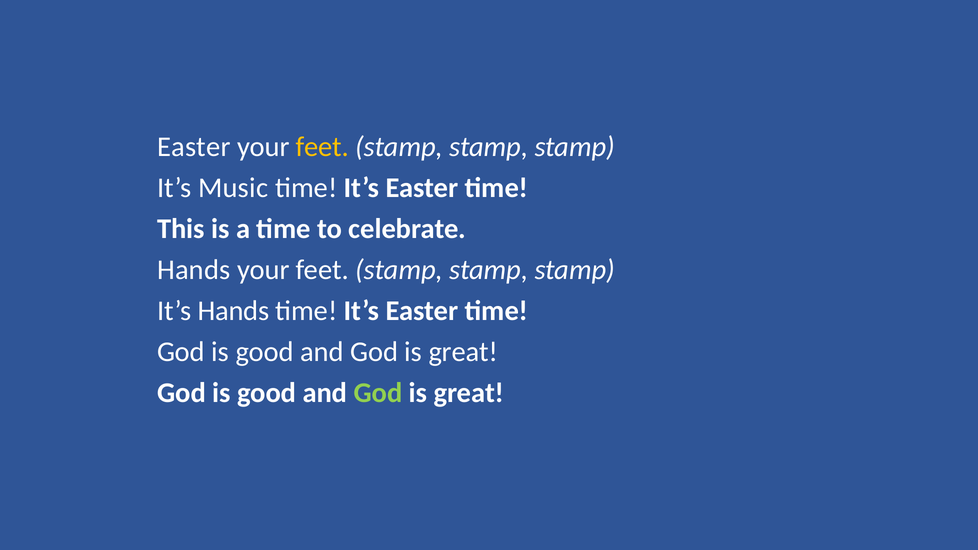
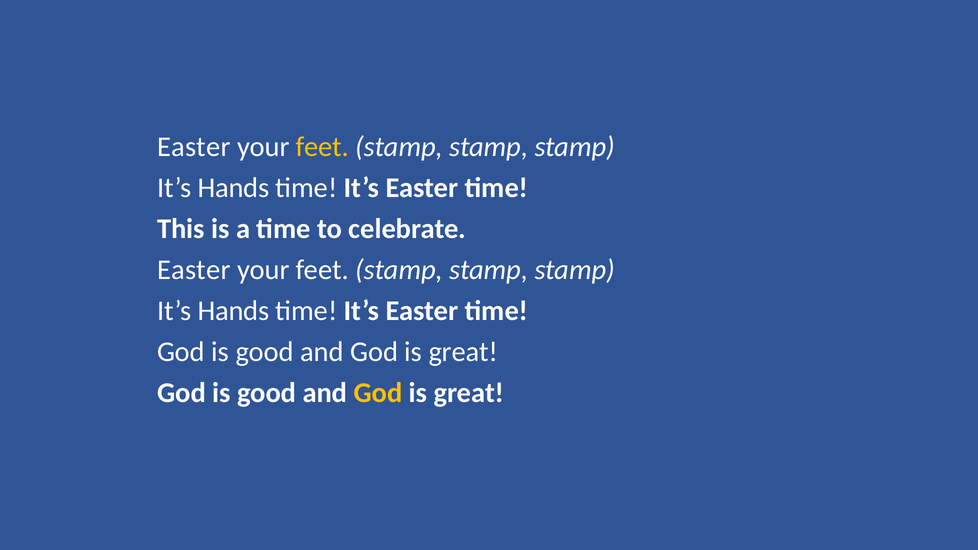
Music at (233, 188): Music -> Hands
Hands at (194, 270): Hands -> Easter
God at (378, 393) colour: light green -> yellow
